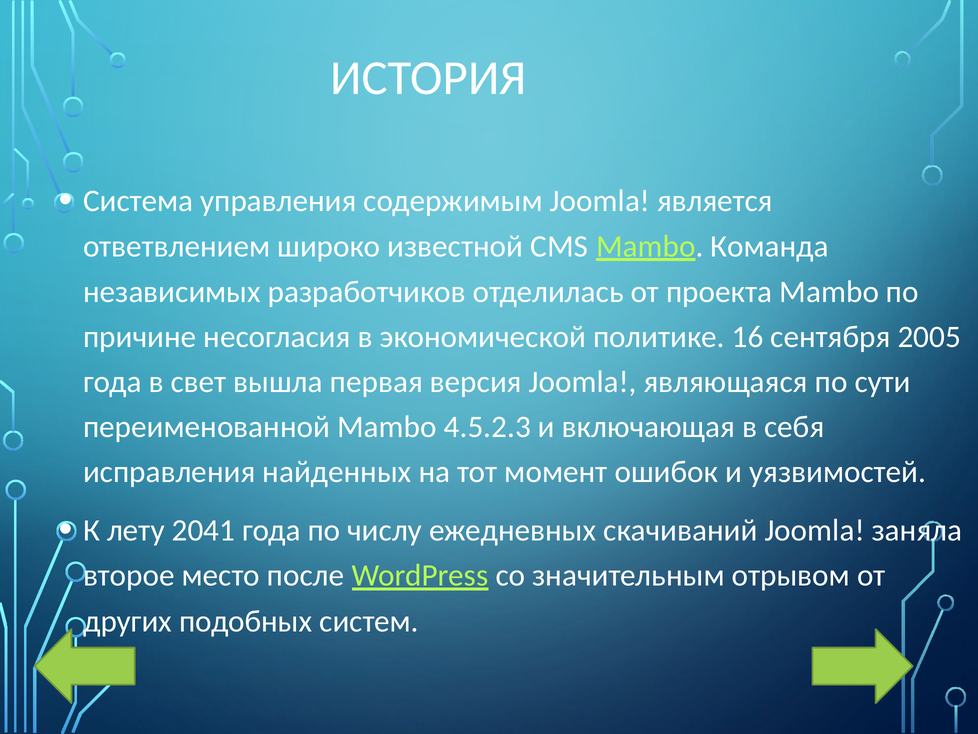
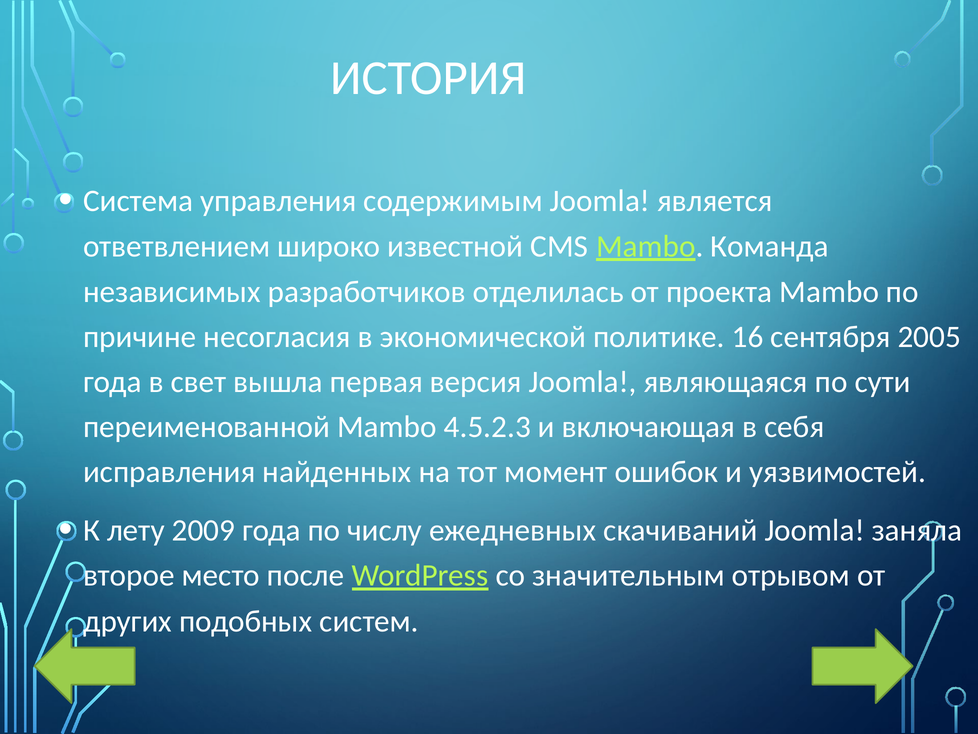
2041: 2041 -> 2009
